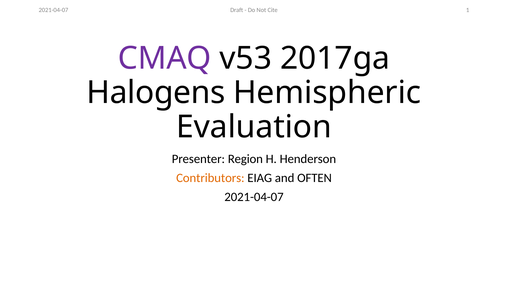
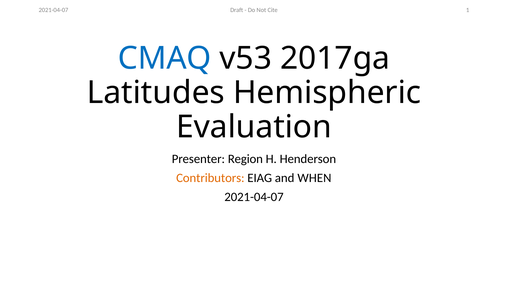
CMAQ colour: purple -> blue
Halogens: Halogens -> Latitudes
OFTEN: OFTEN -> WHEN
